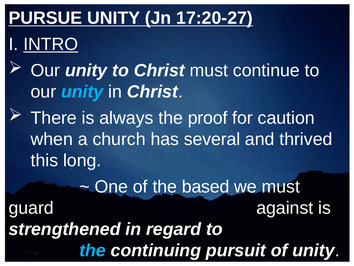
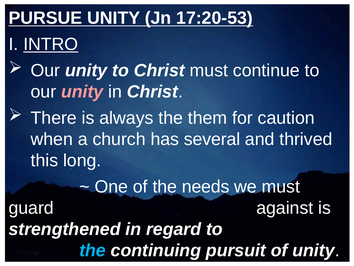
17:20-27: 17:20-27 -> 17:20-53
unity at (82, 92) colour: light blue -> pink
proof: proof -> them
based: based -> needs
